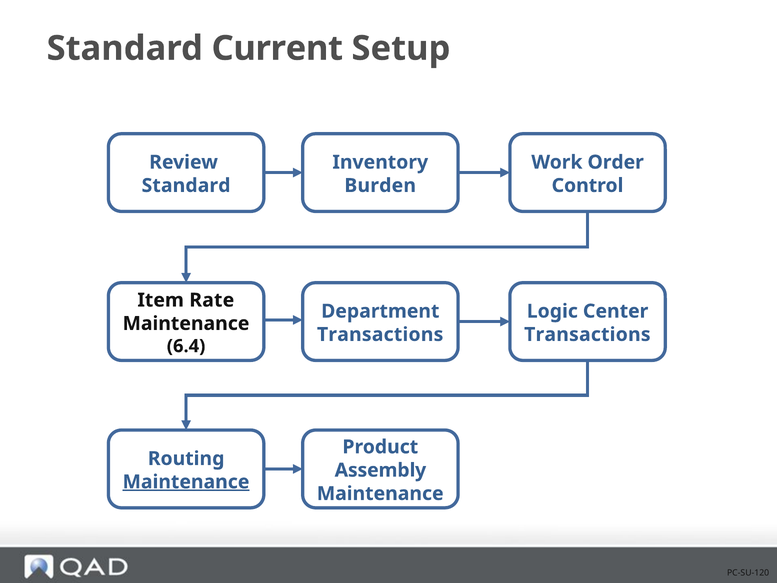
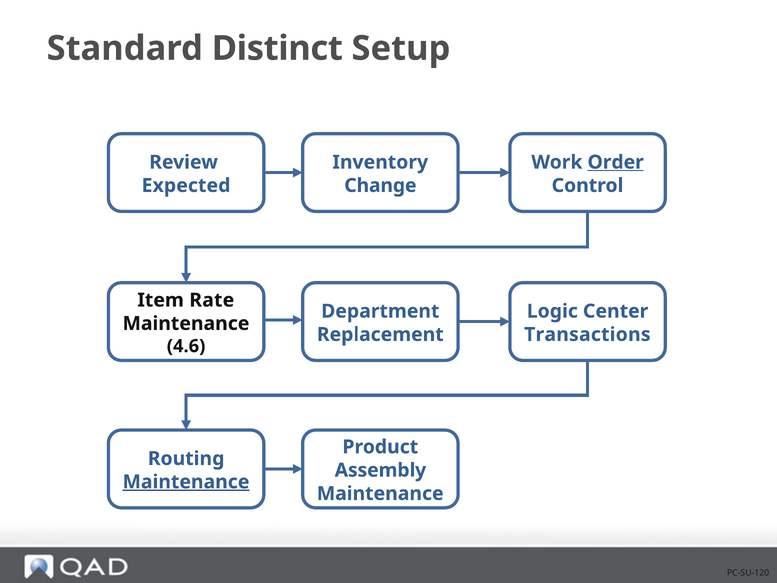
Current: Current -> Distinct
Order underline: none -> present
Standard at (186, 185): Standard -> Expected
Burden: Burden -> Change
Transactions at (380, 334): Transactions -> Replacement
6.4: 6.4 -> 4.6
